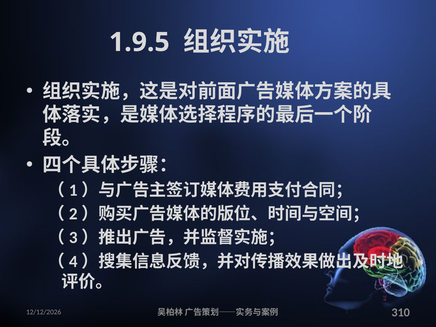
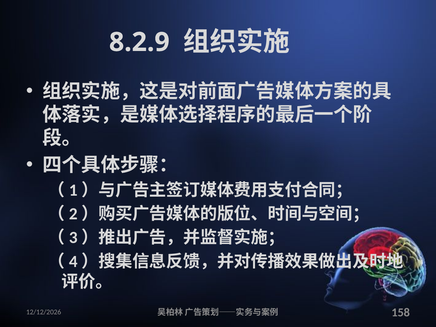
1.9.5: 1.9.5 -> 8.2.9
310: 310 -> 158
